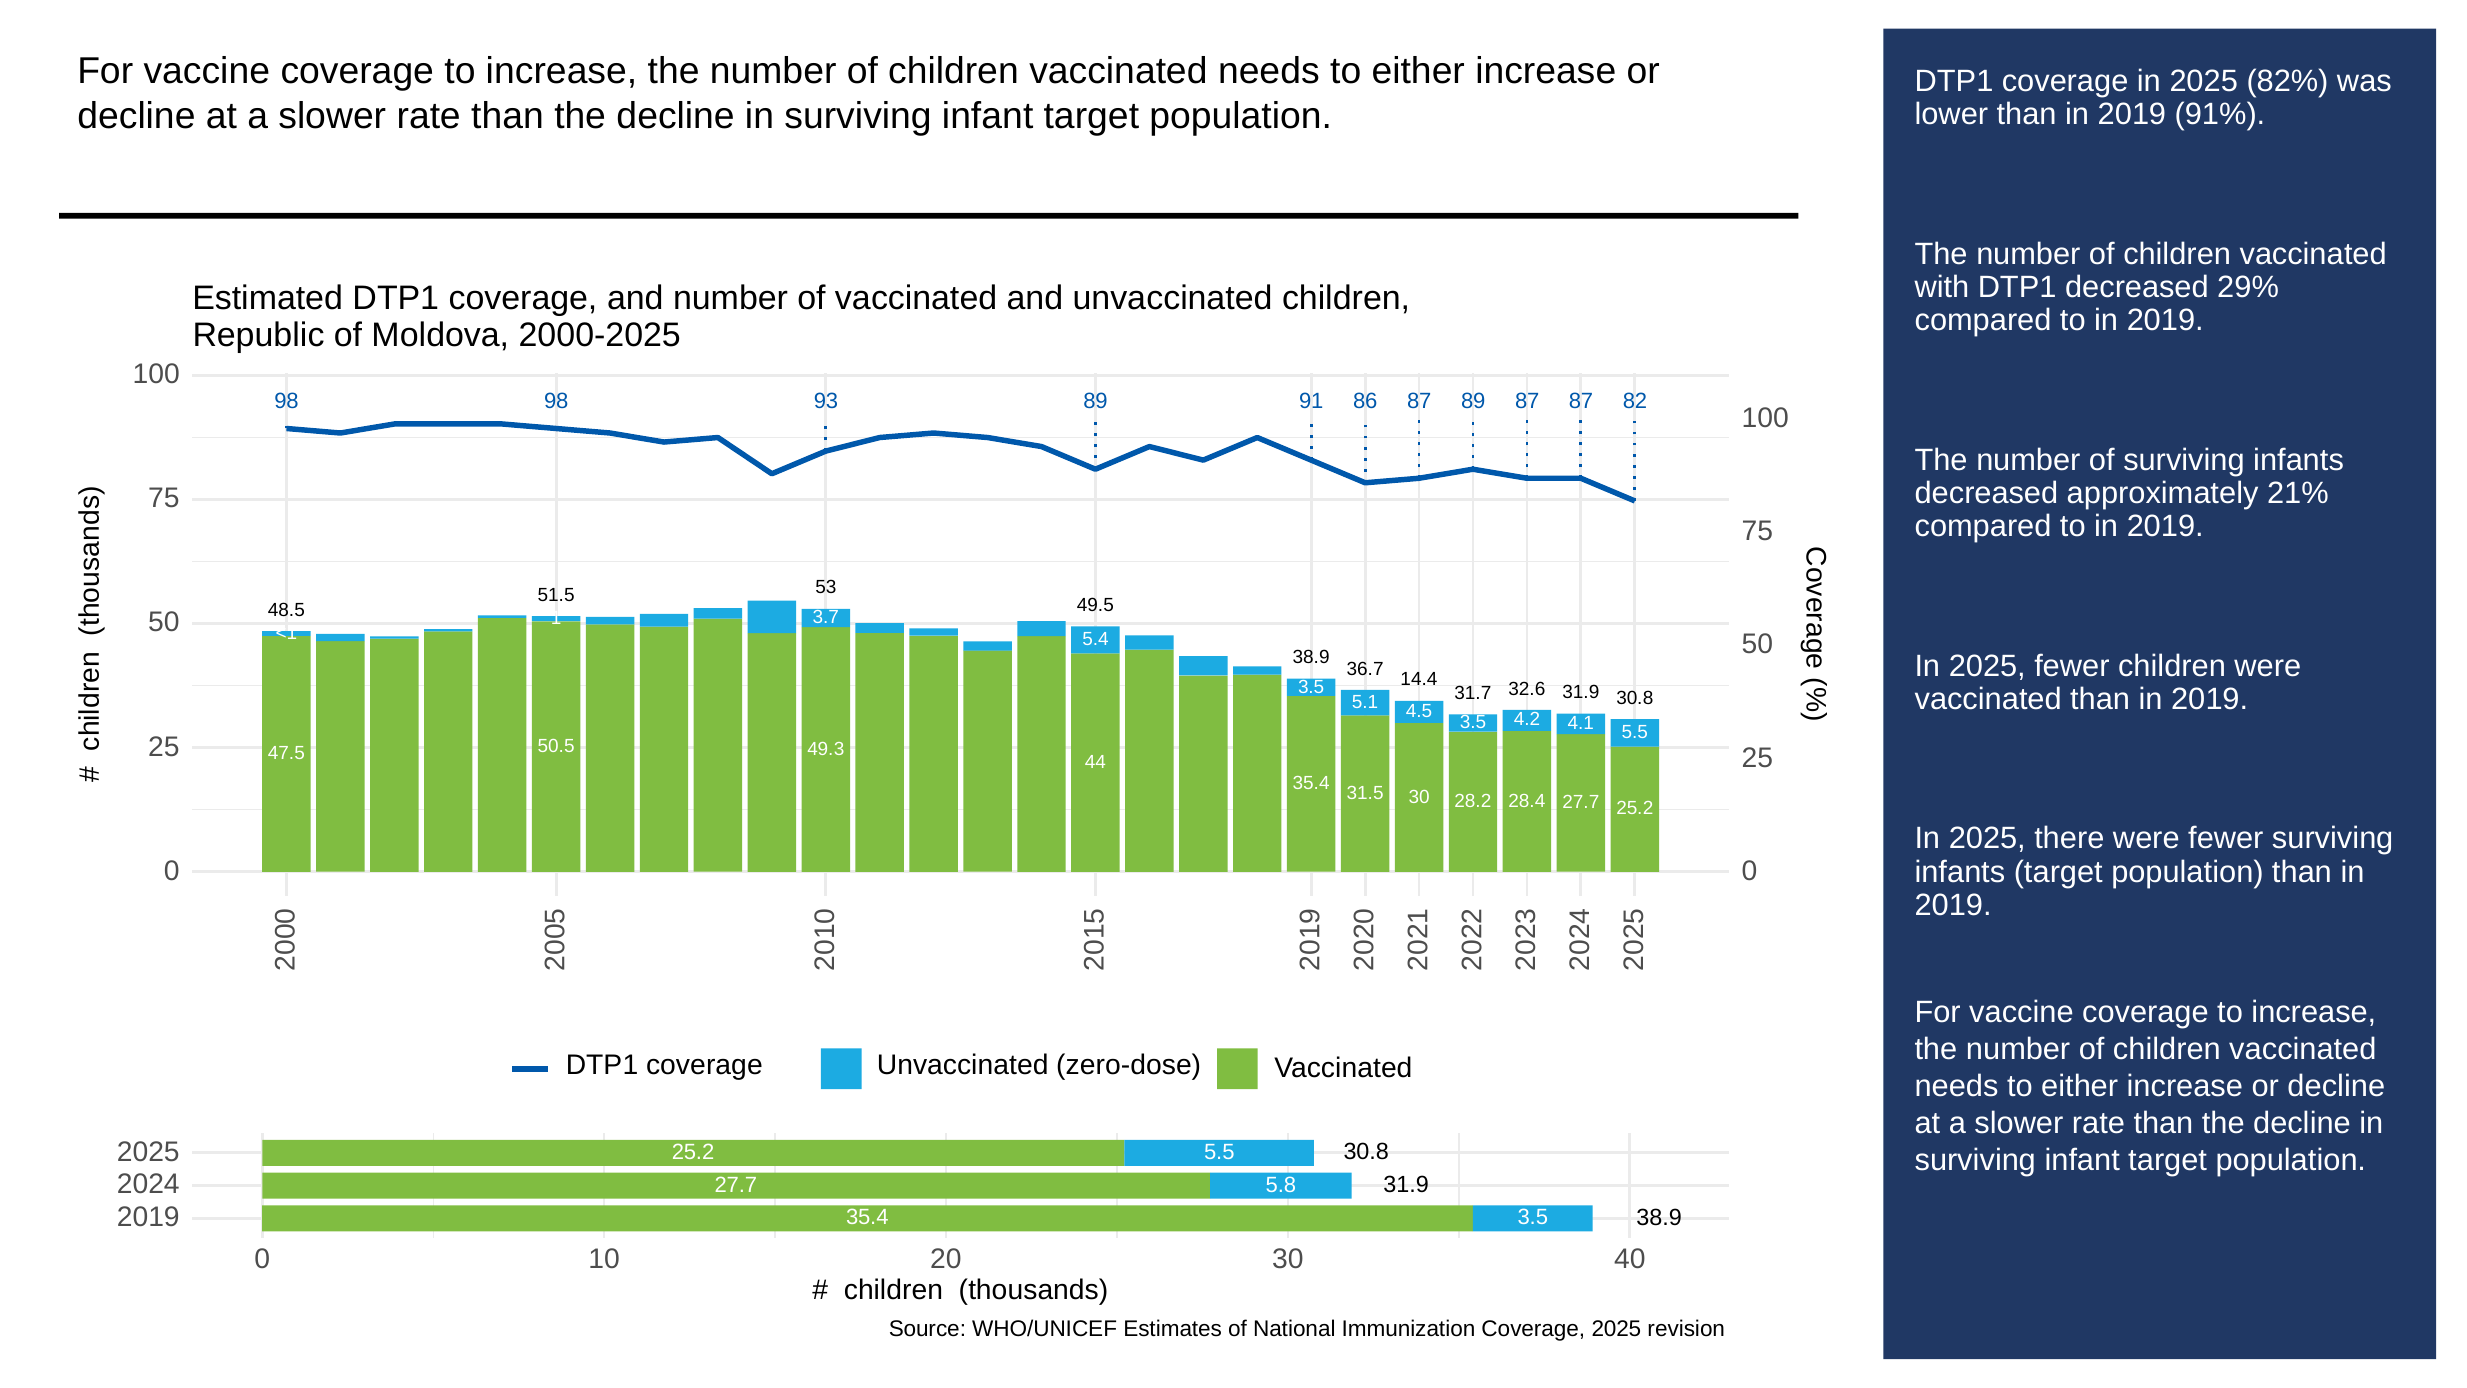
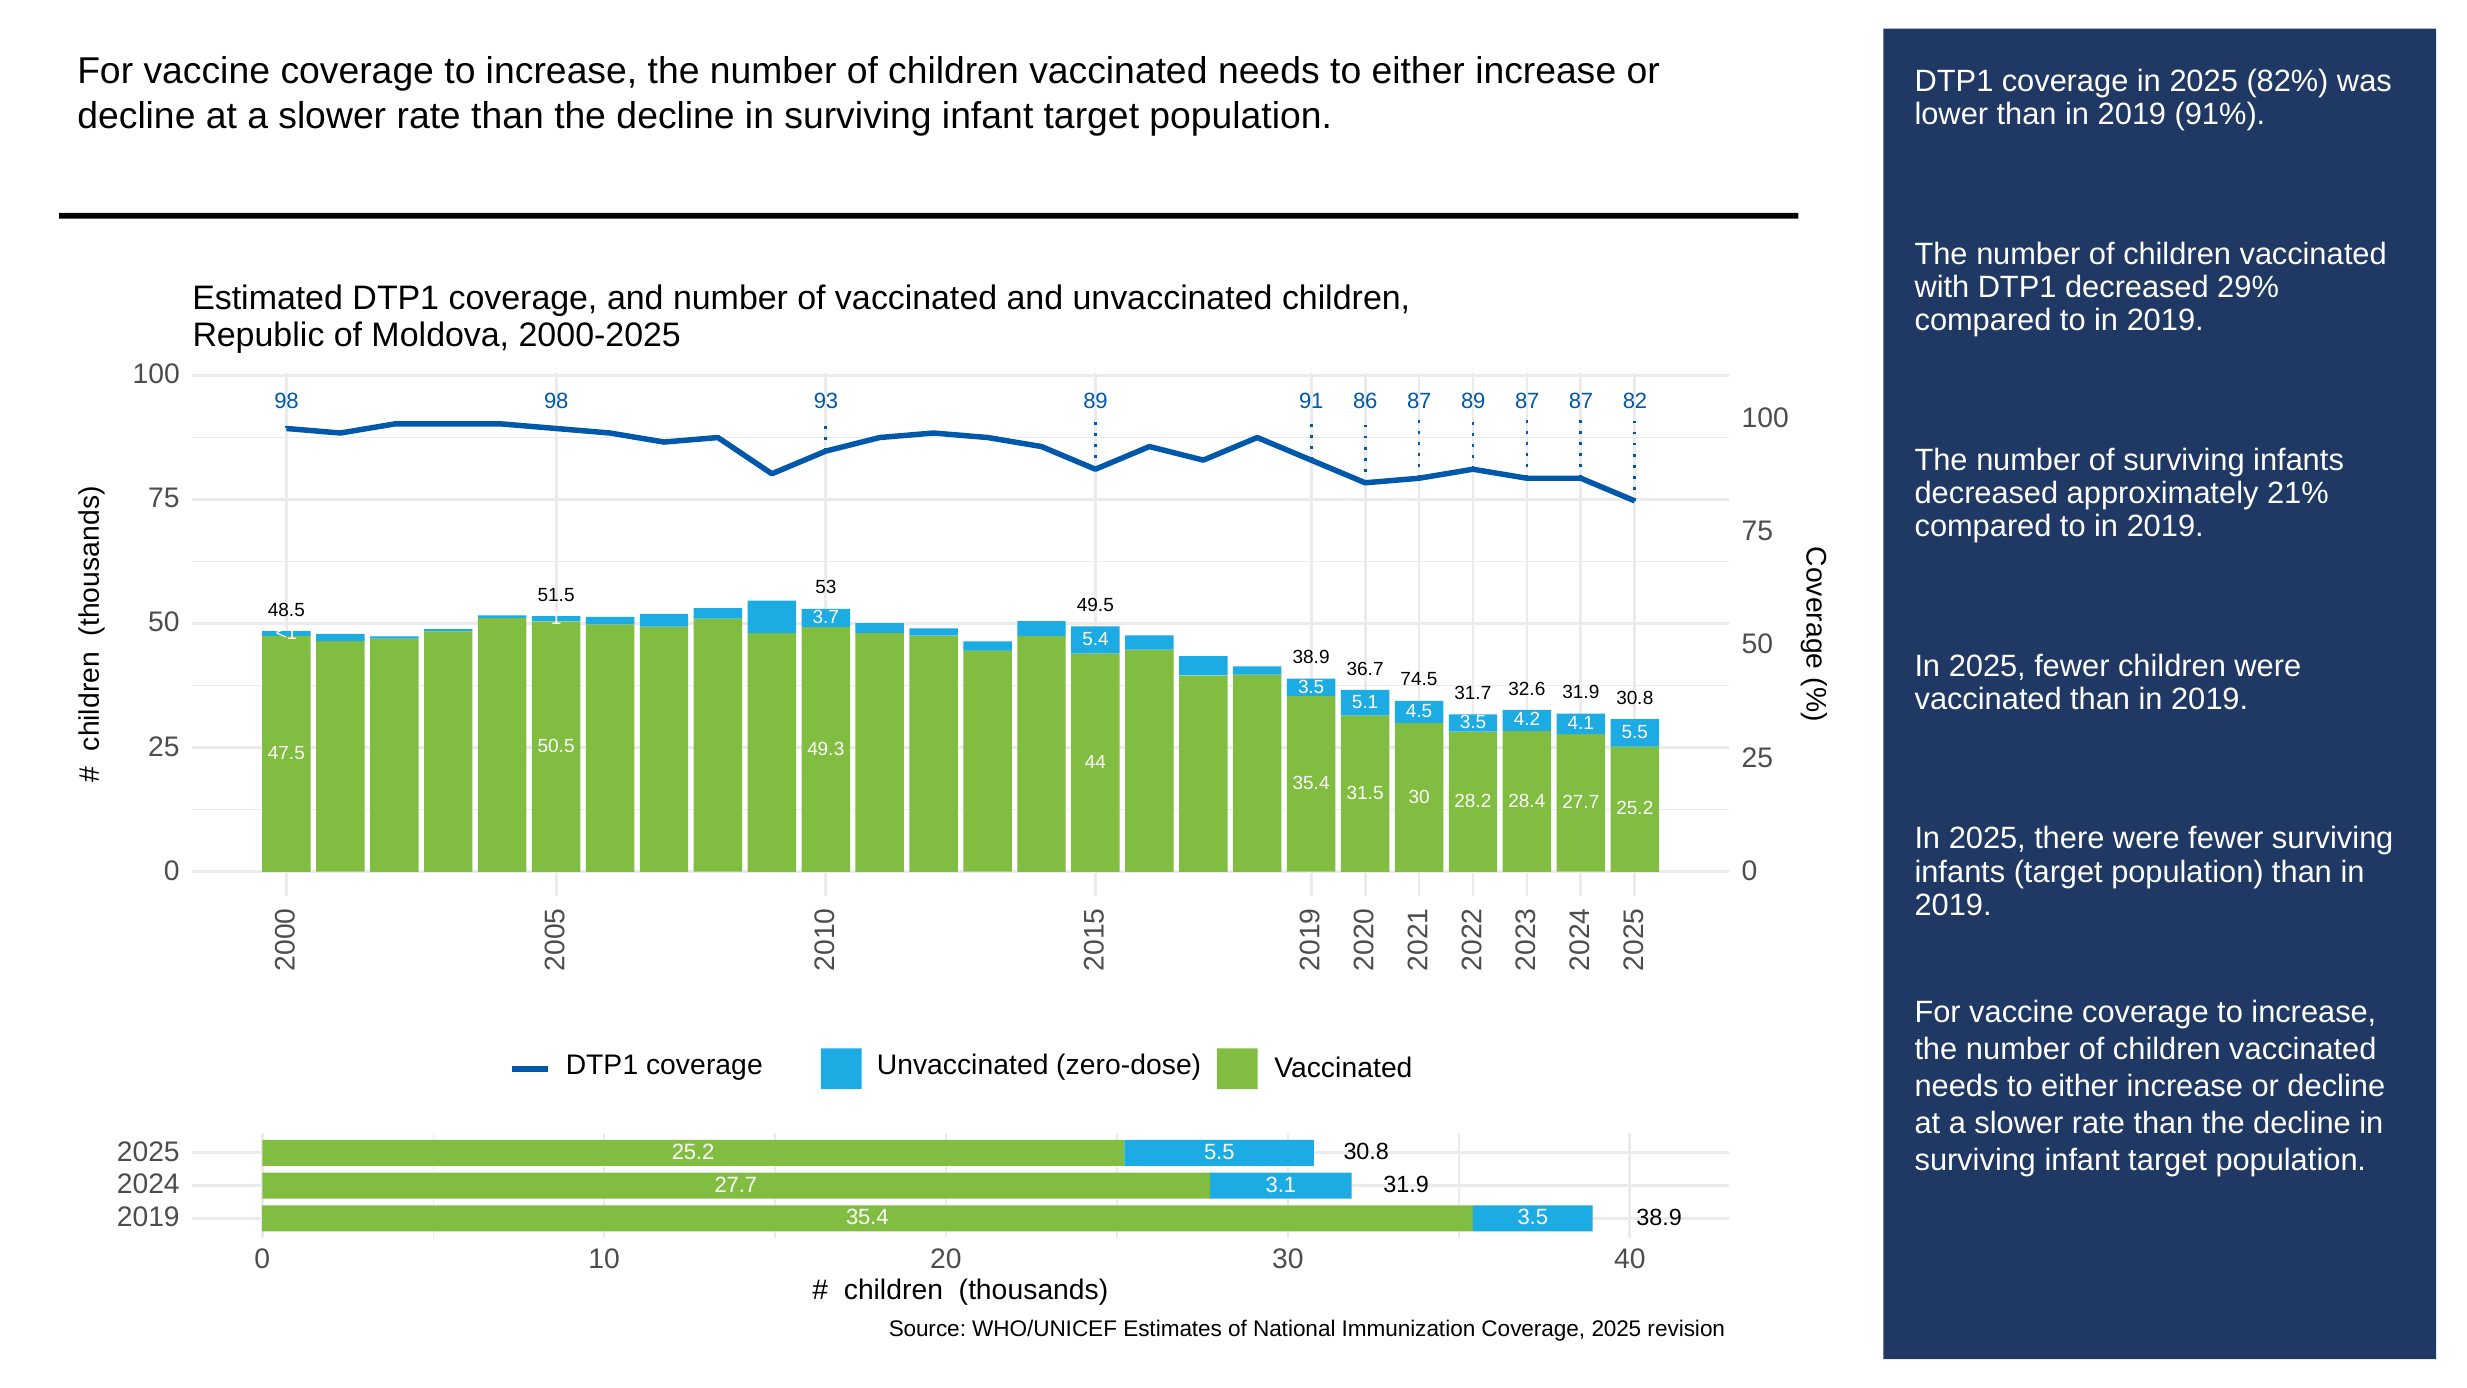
14.4: 14.4 -> 74.5
5.8: 5.8 -> 3.1
